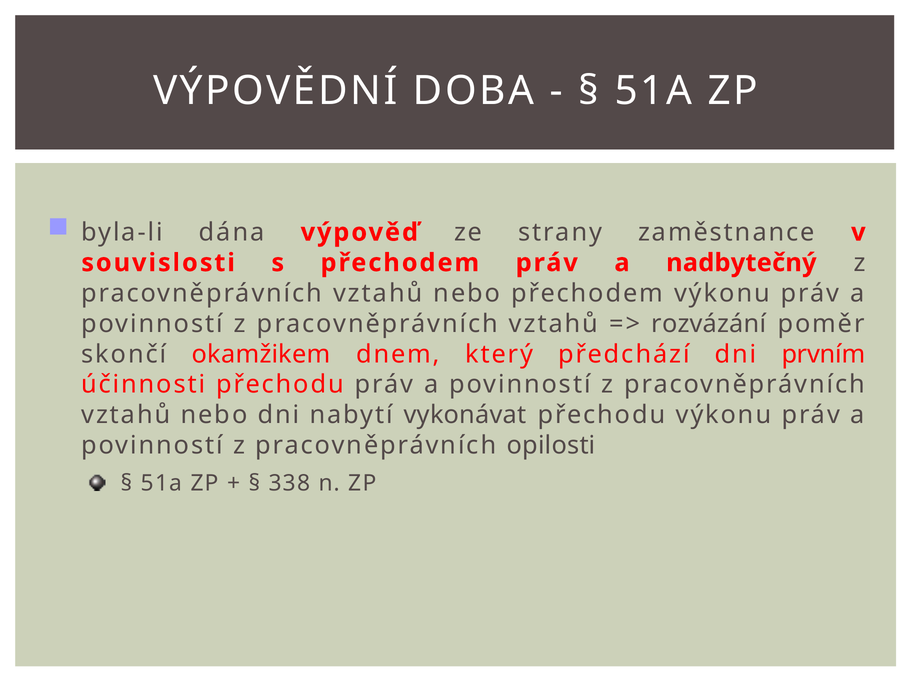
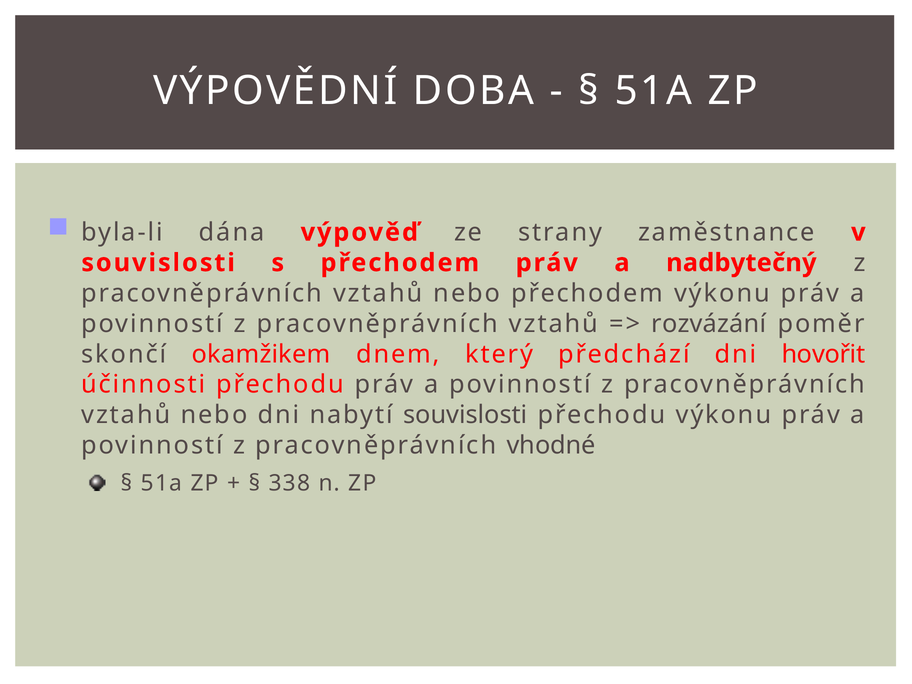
prvním: prvním -> hovořit
nabytí vykonávat: vykonávat -> souvislosti
opilosti: opilosti -> vhodné
